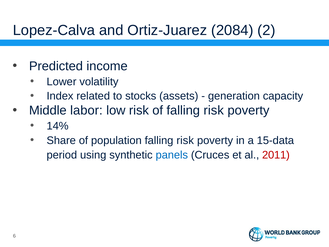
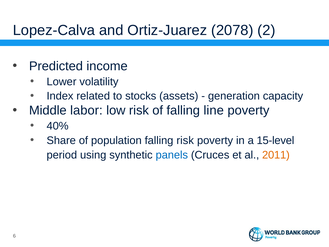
2084: 2084 -> 2078
of falling risk: risk -> line
14%: 14% -> 40%
15-data: 15-data -> 15-level
2011 colour: red -> orange
